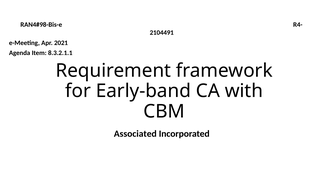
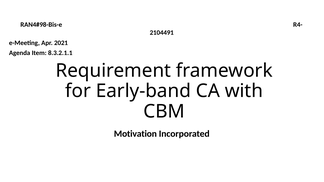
Associated: Associated -> Motivation
